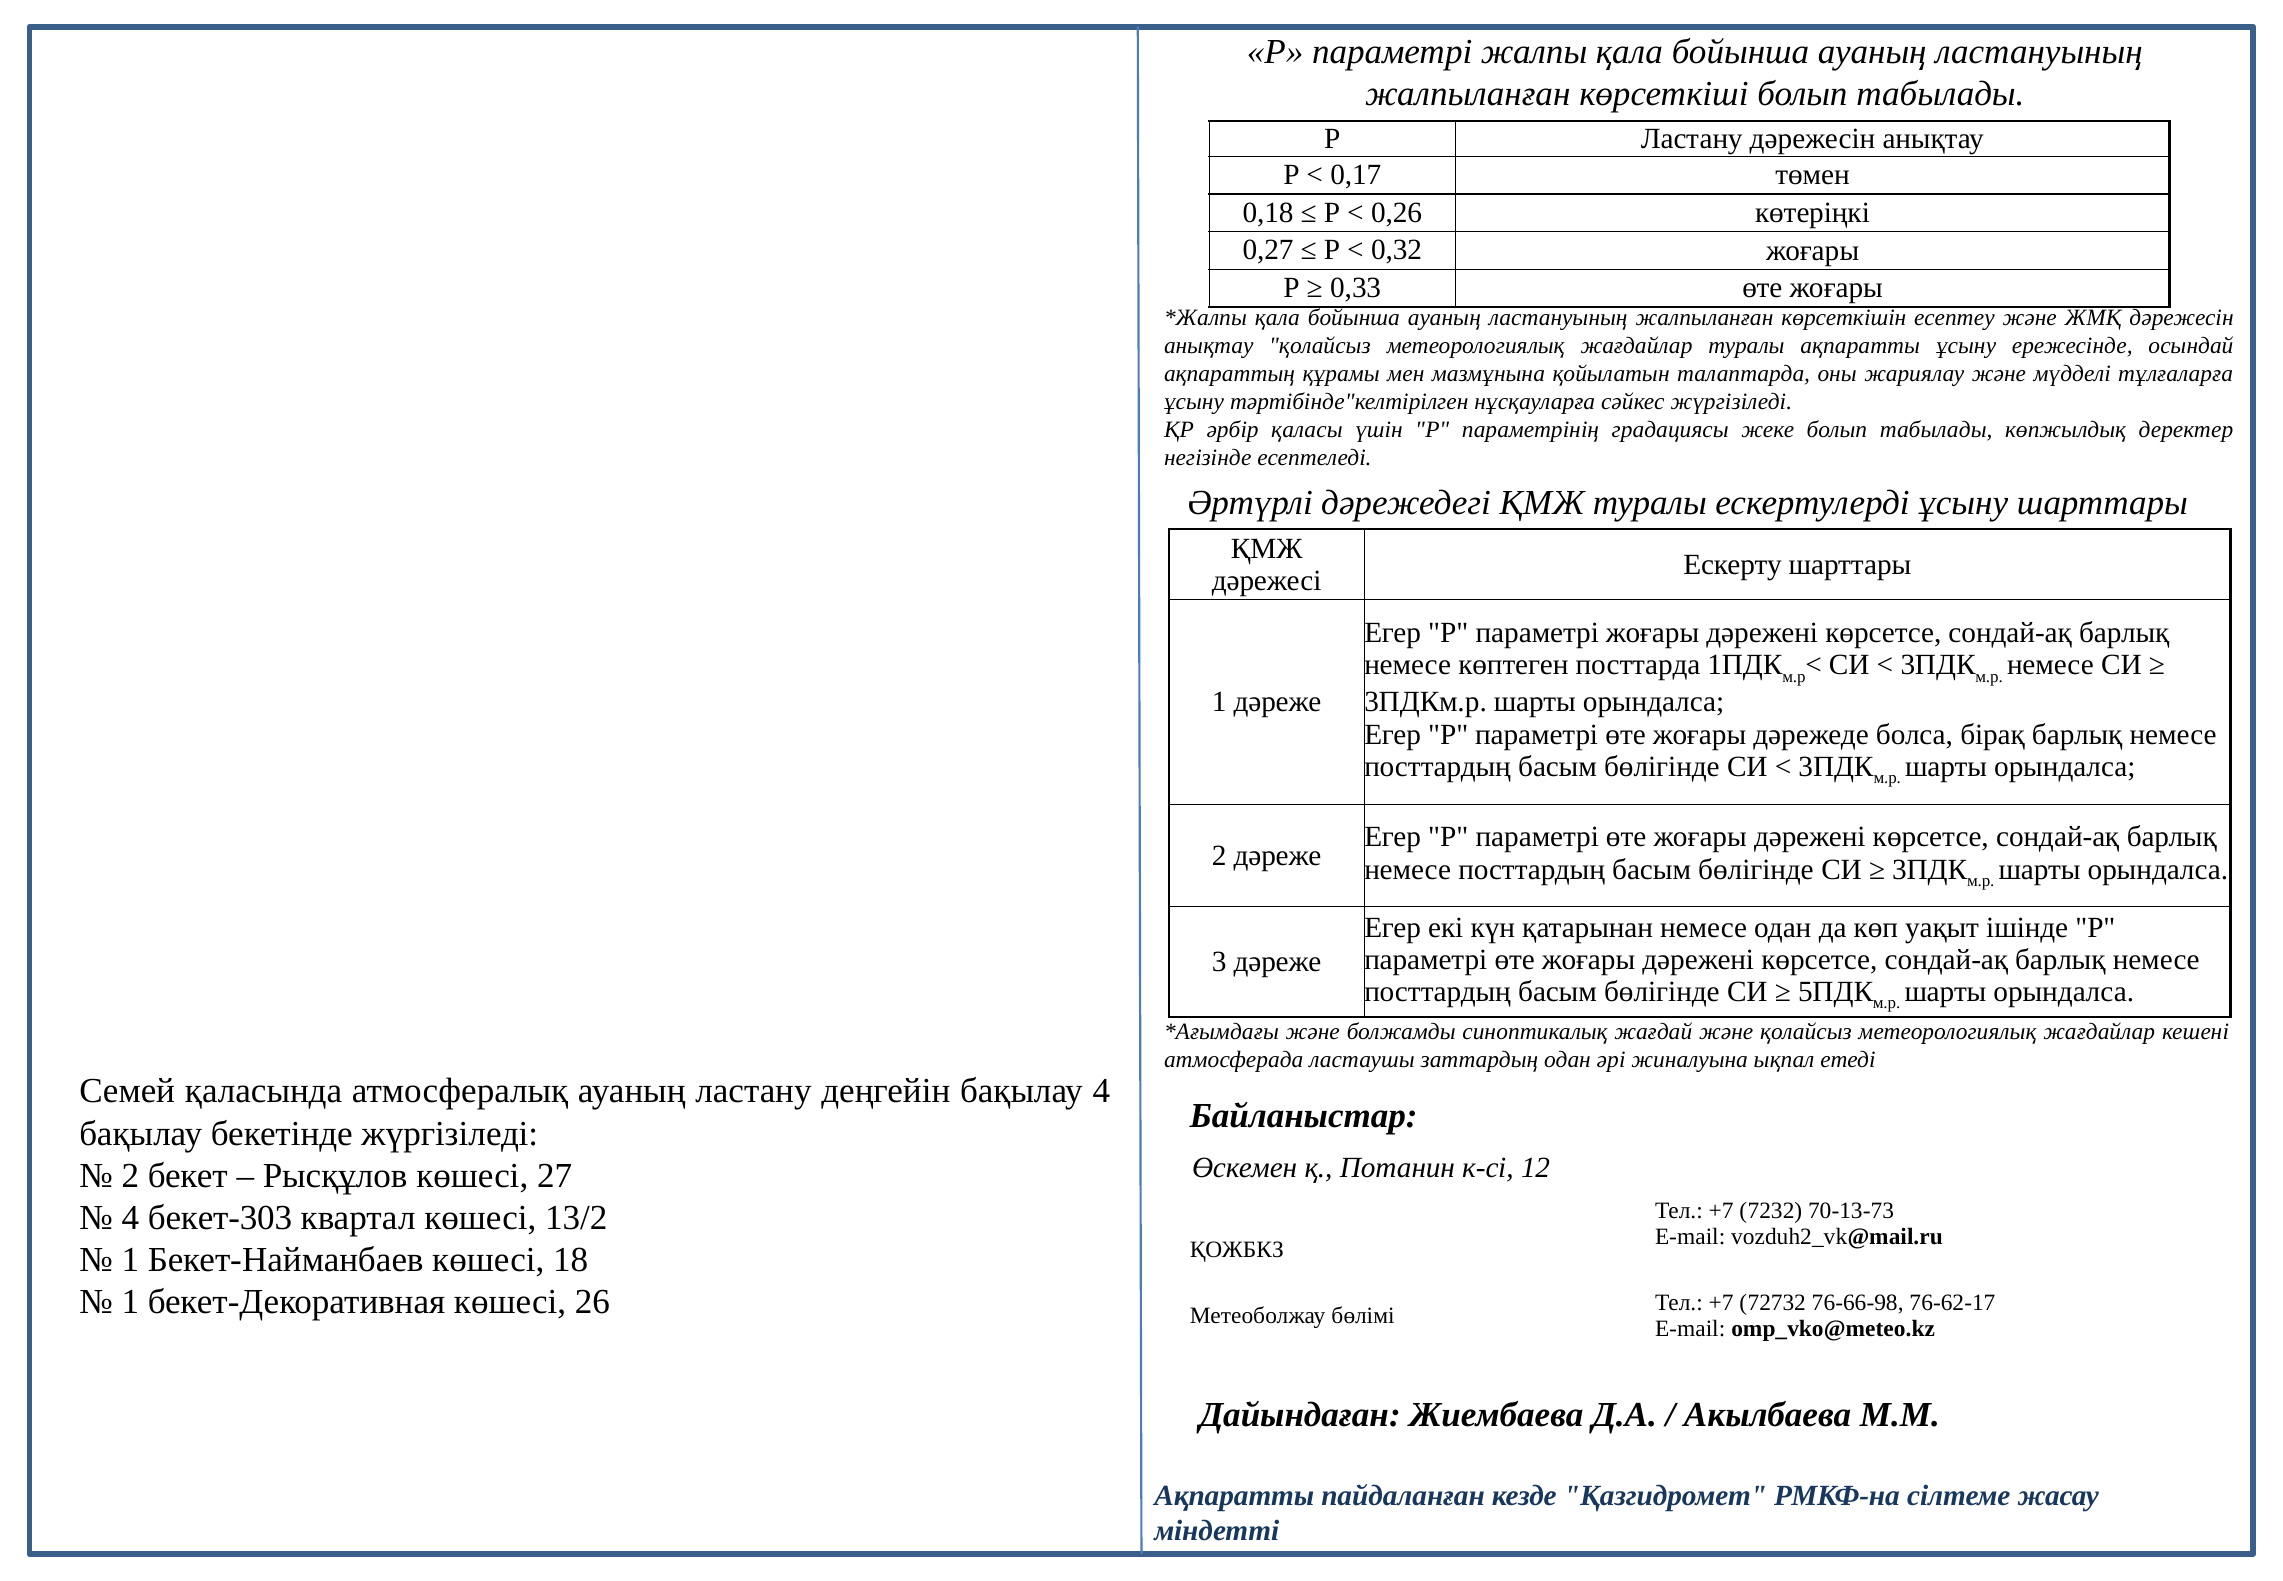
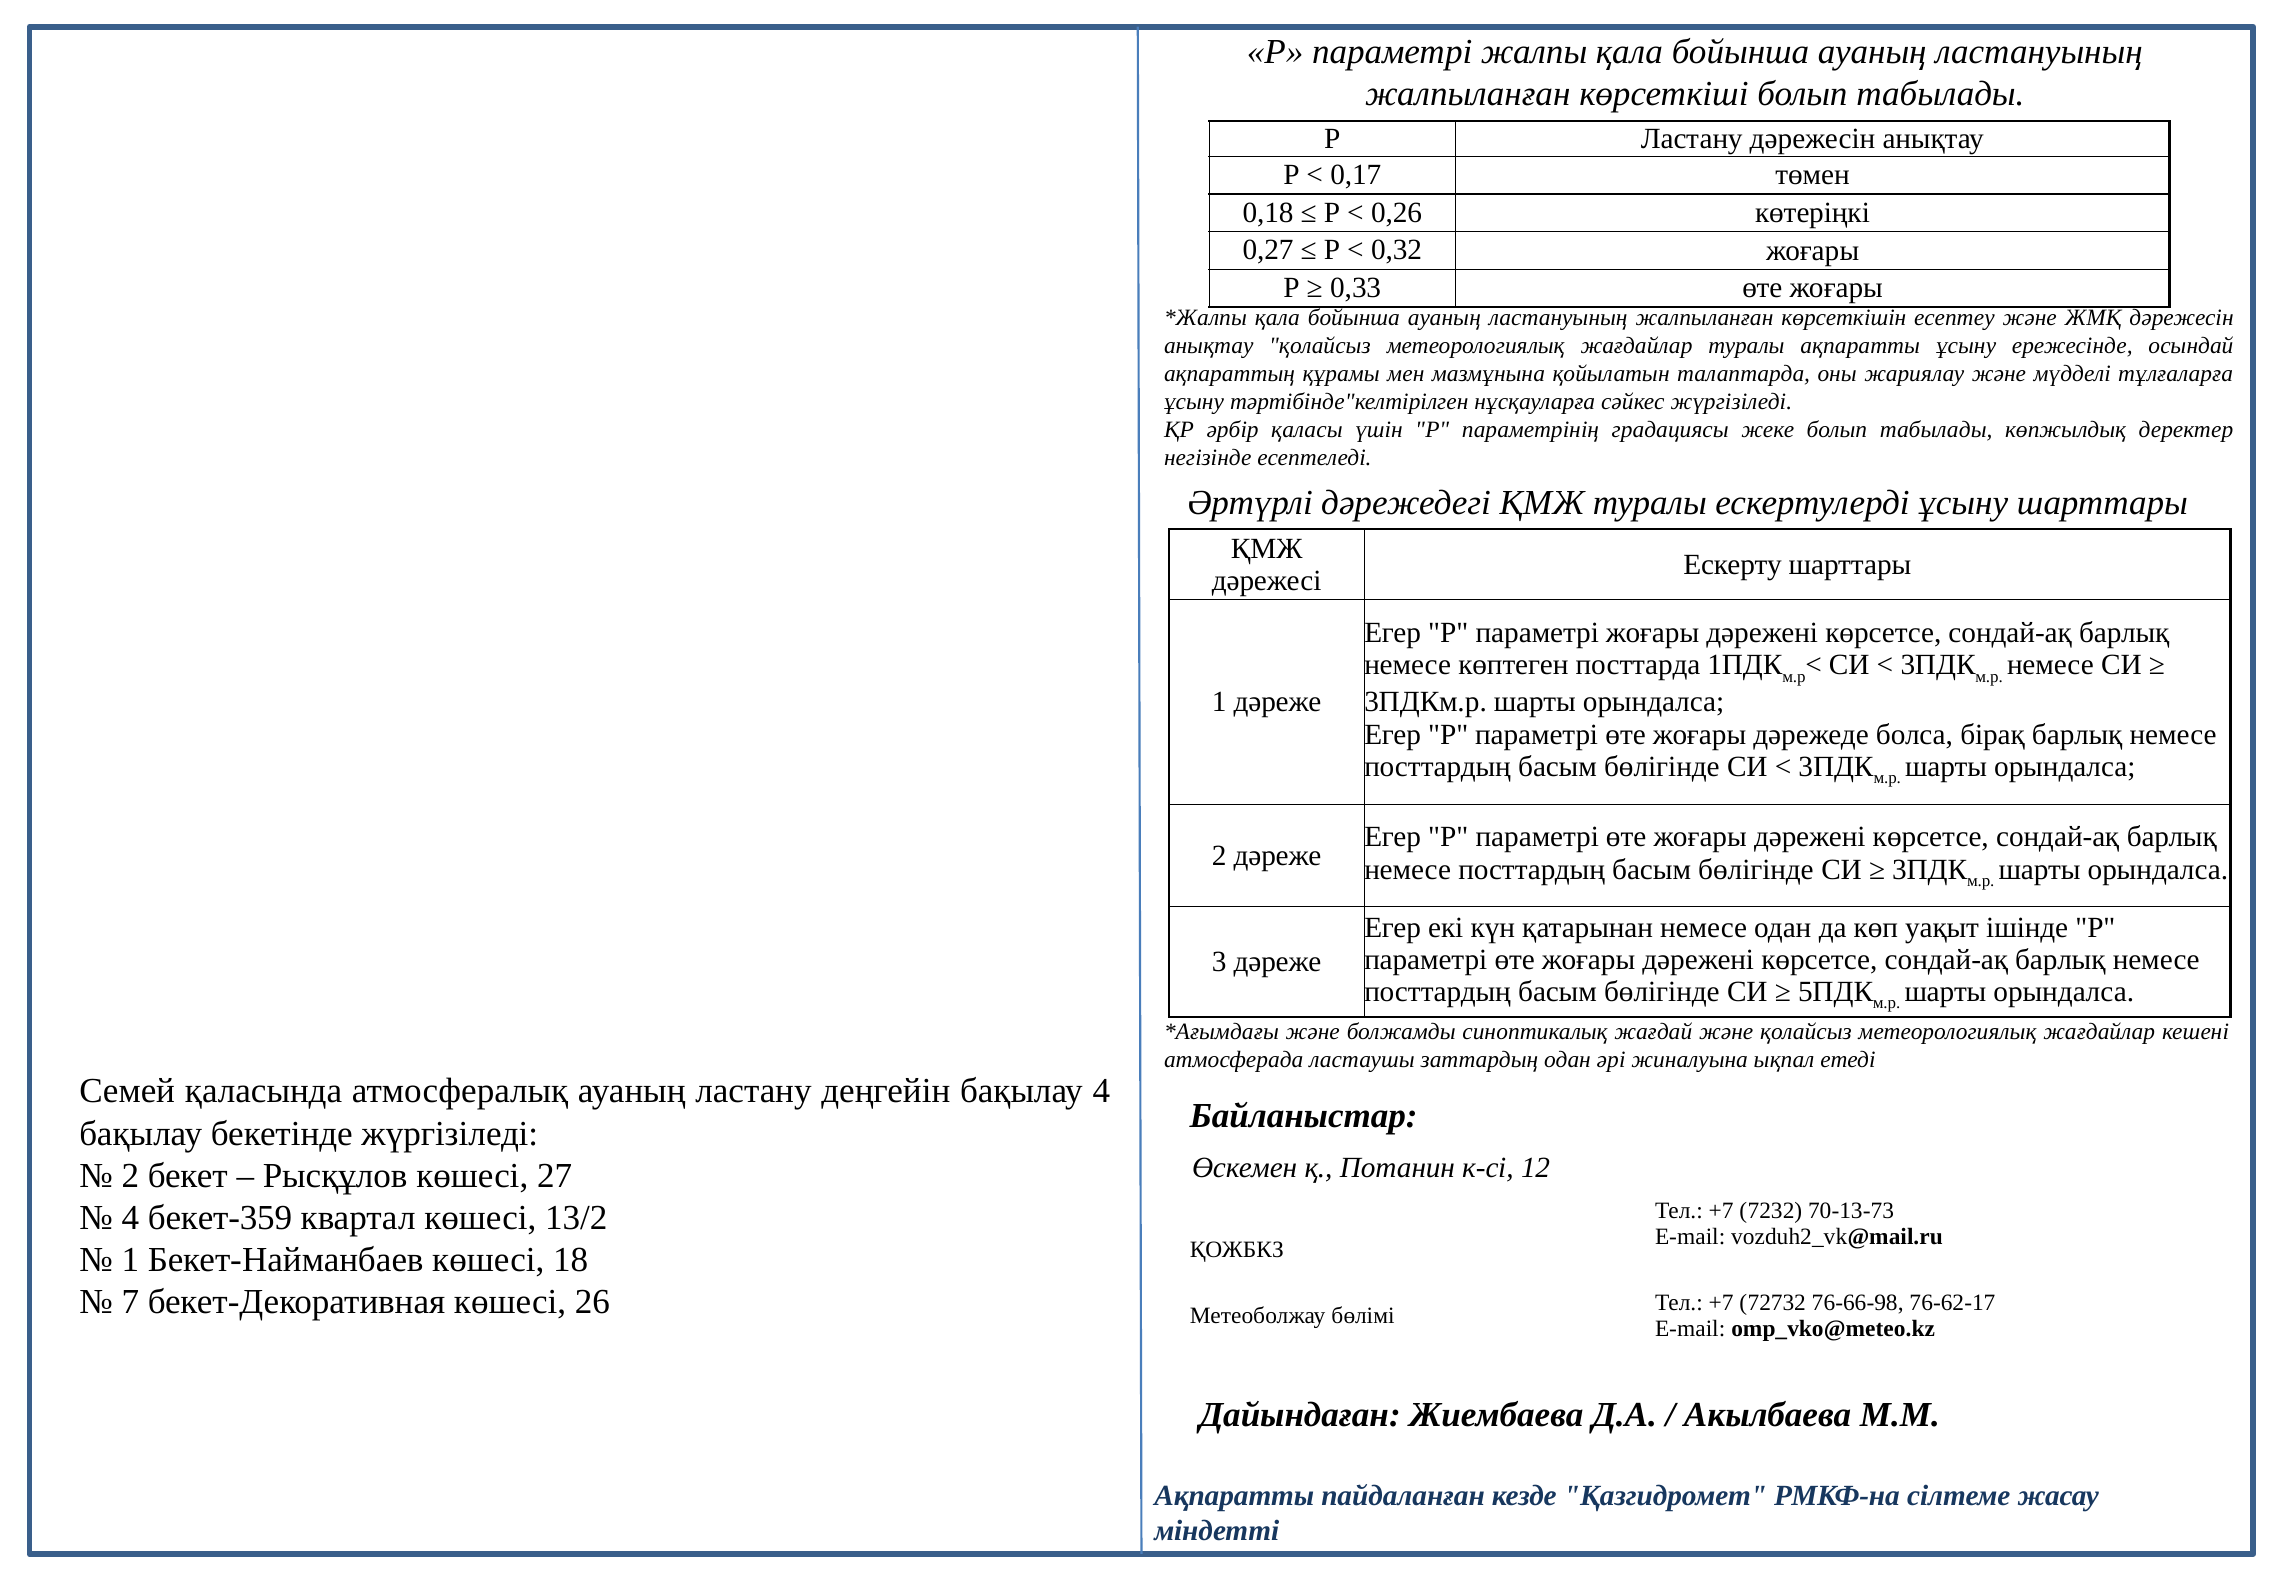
бекет-303: бекет-303 -> бекет-359
1 at (130, 1302): 1 -> 7
